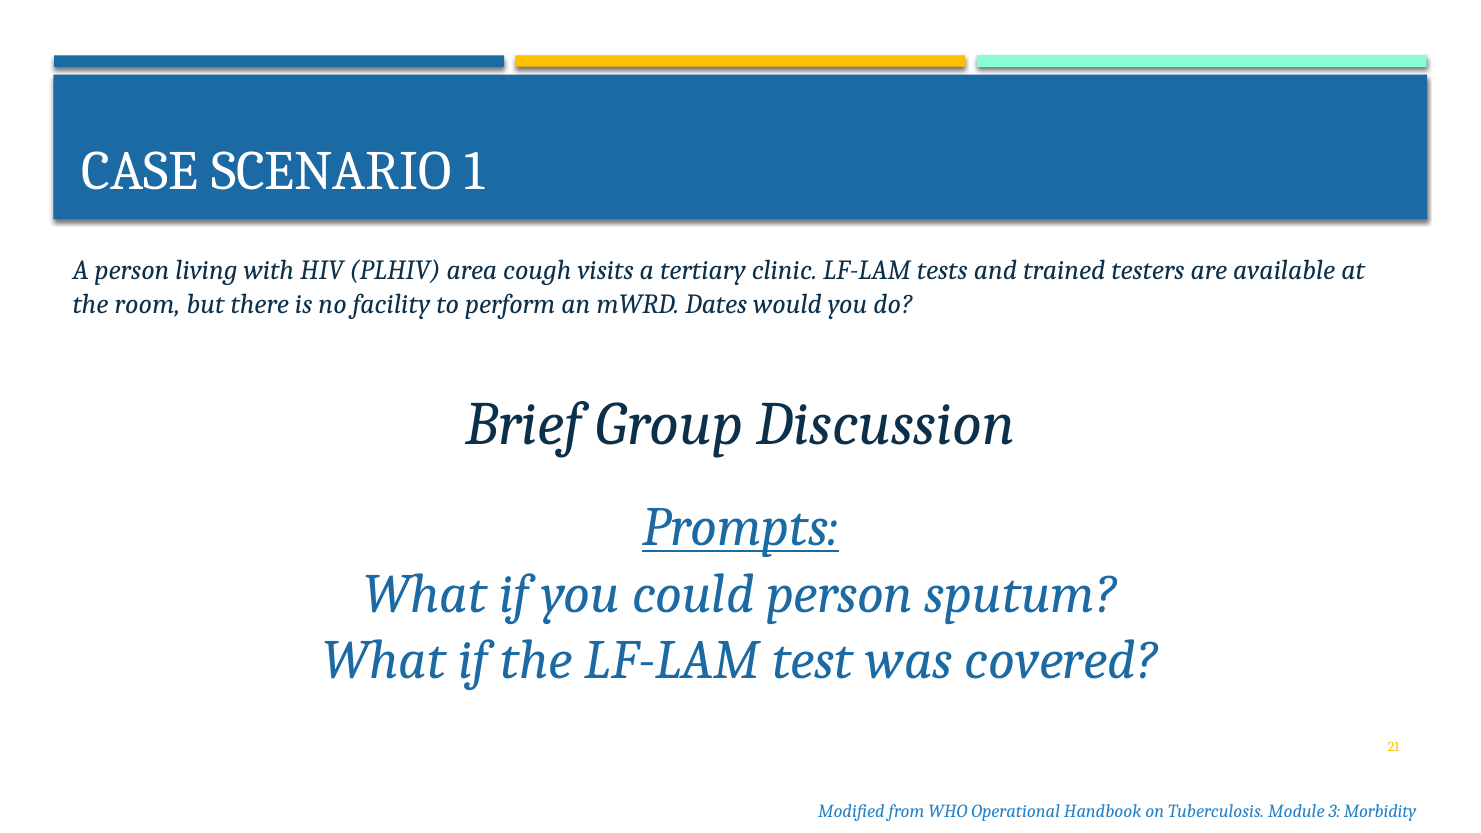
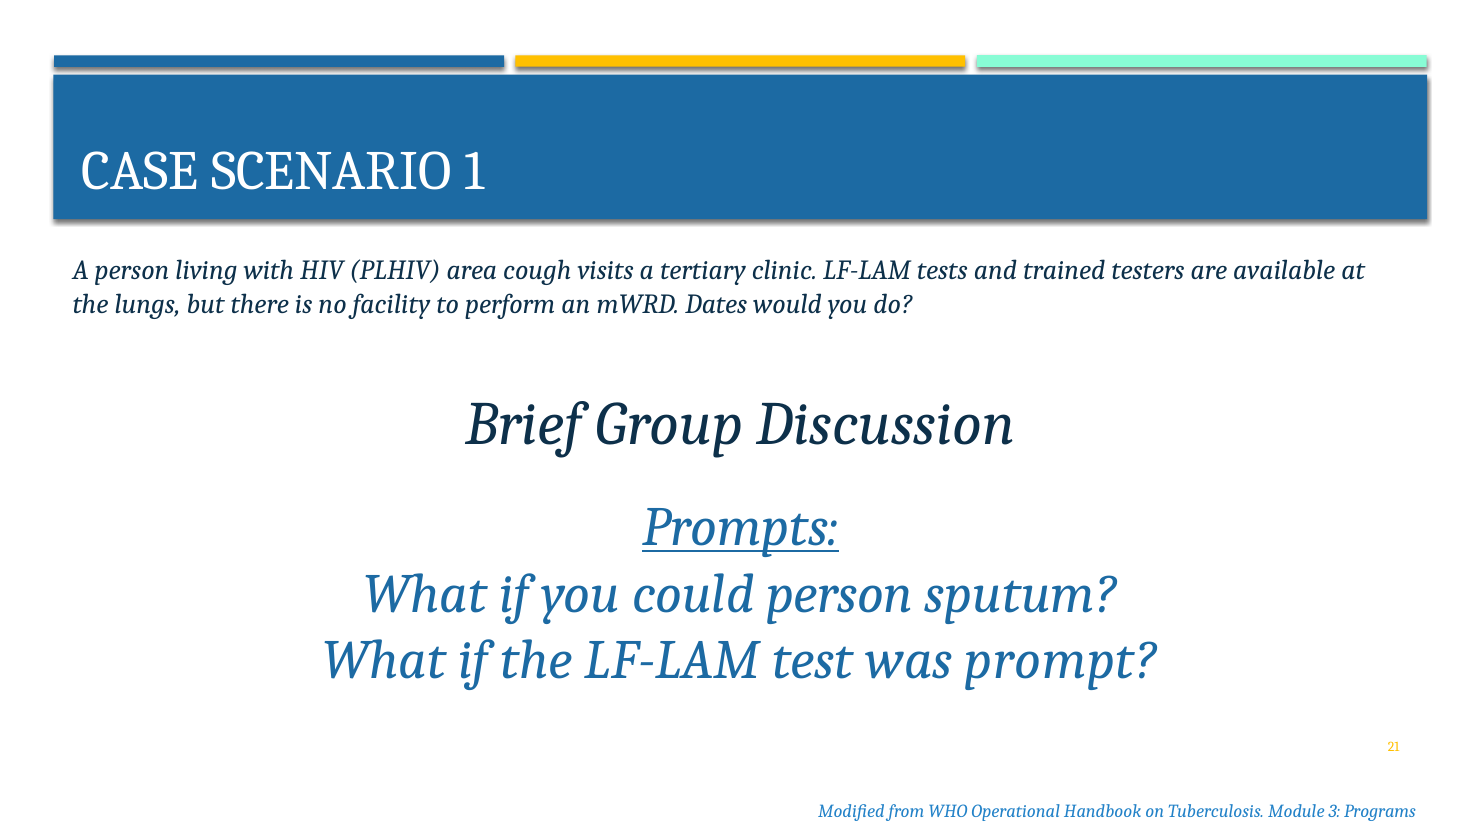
room: room -> lungs
covered: covered -> prompt
Morbidity: Morbidity -> Programs
